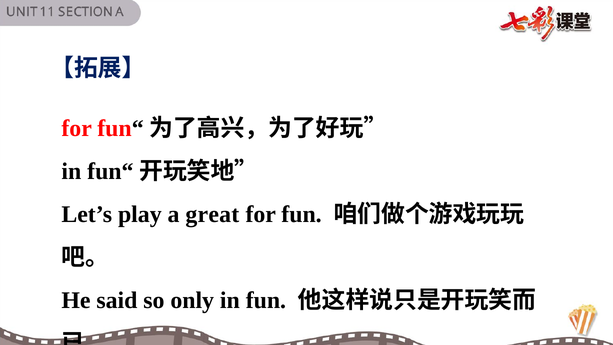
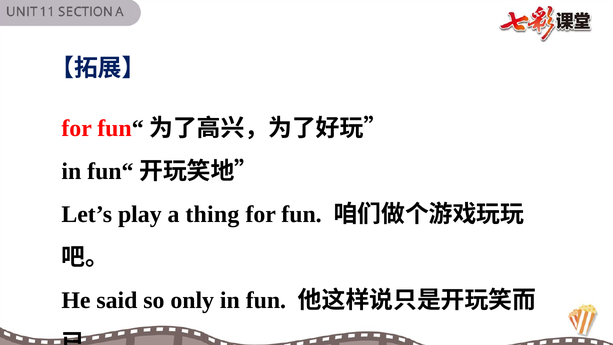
great: great -> thing
